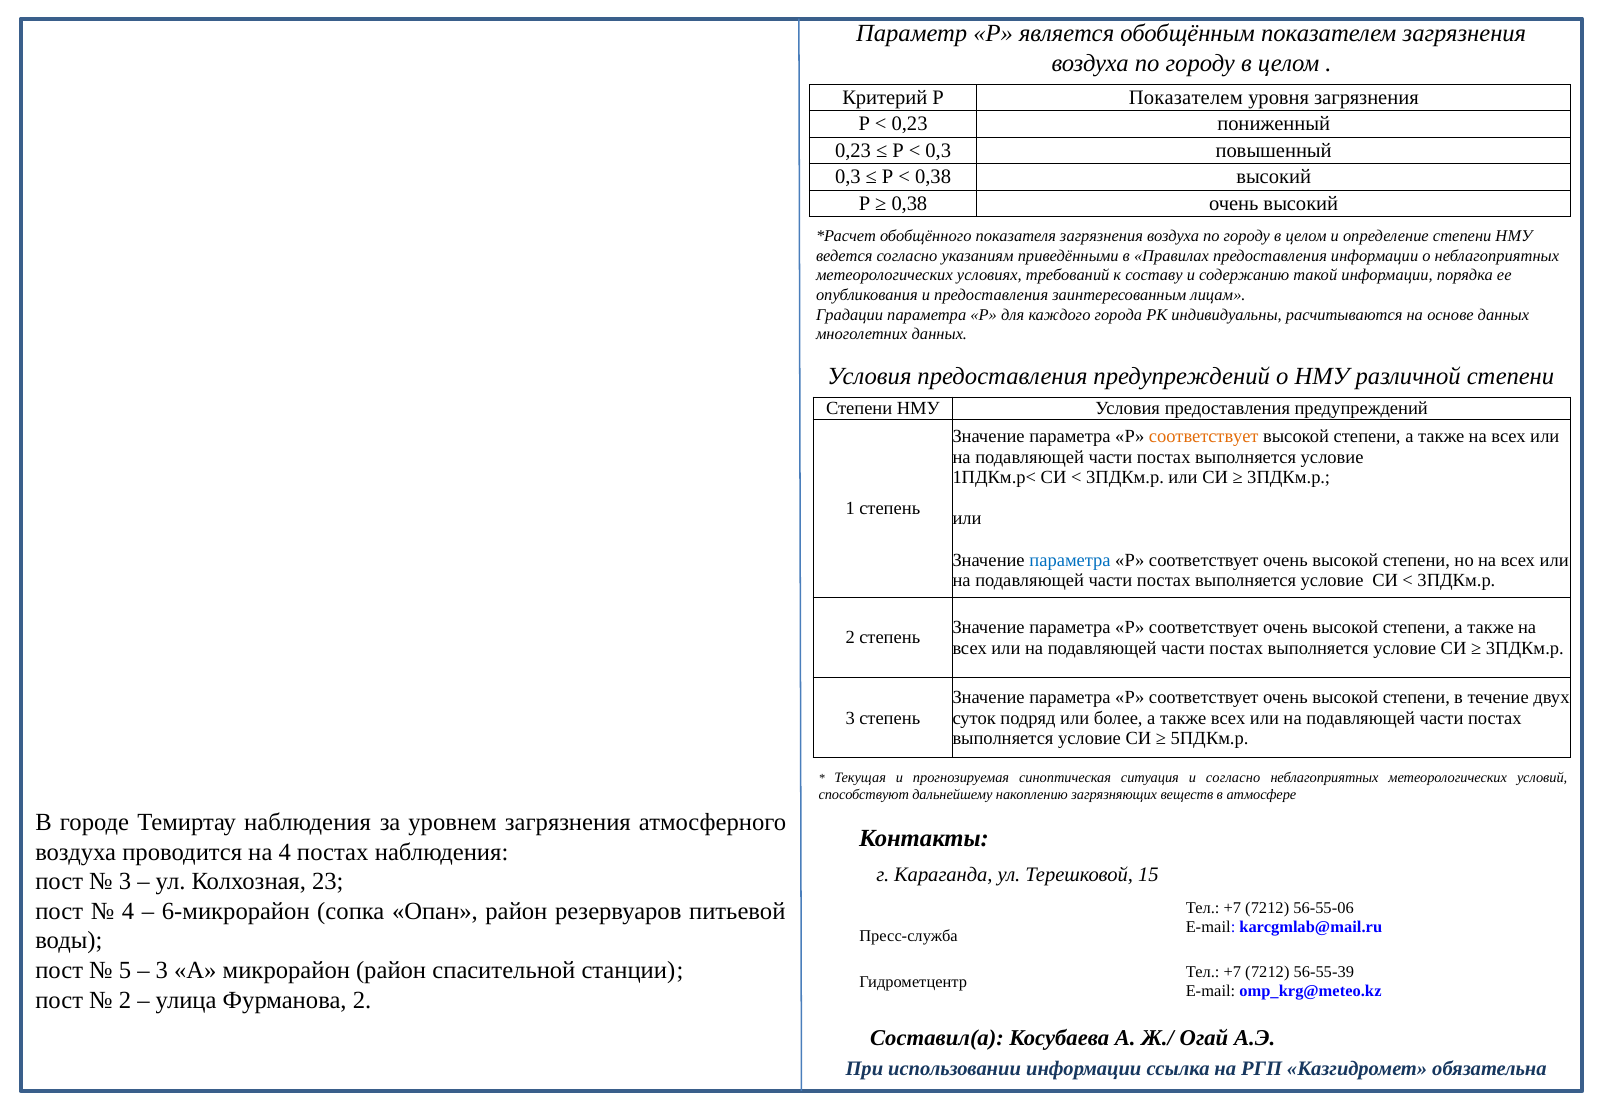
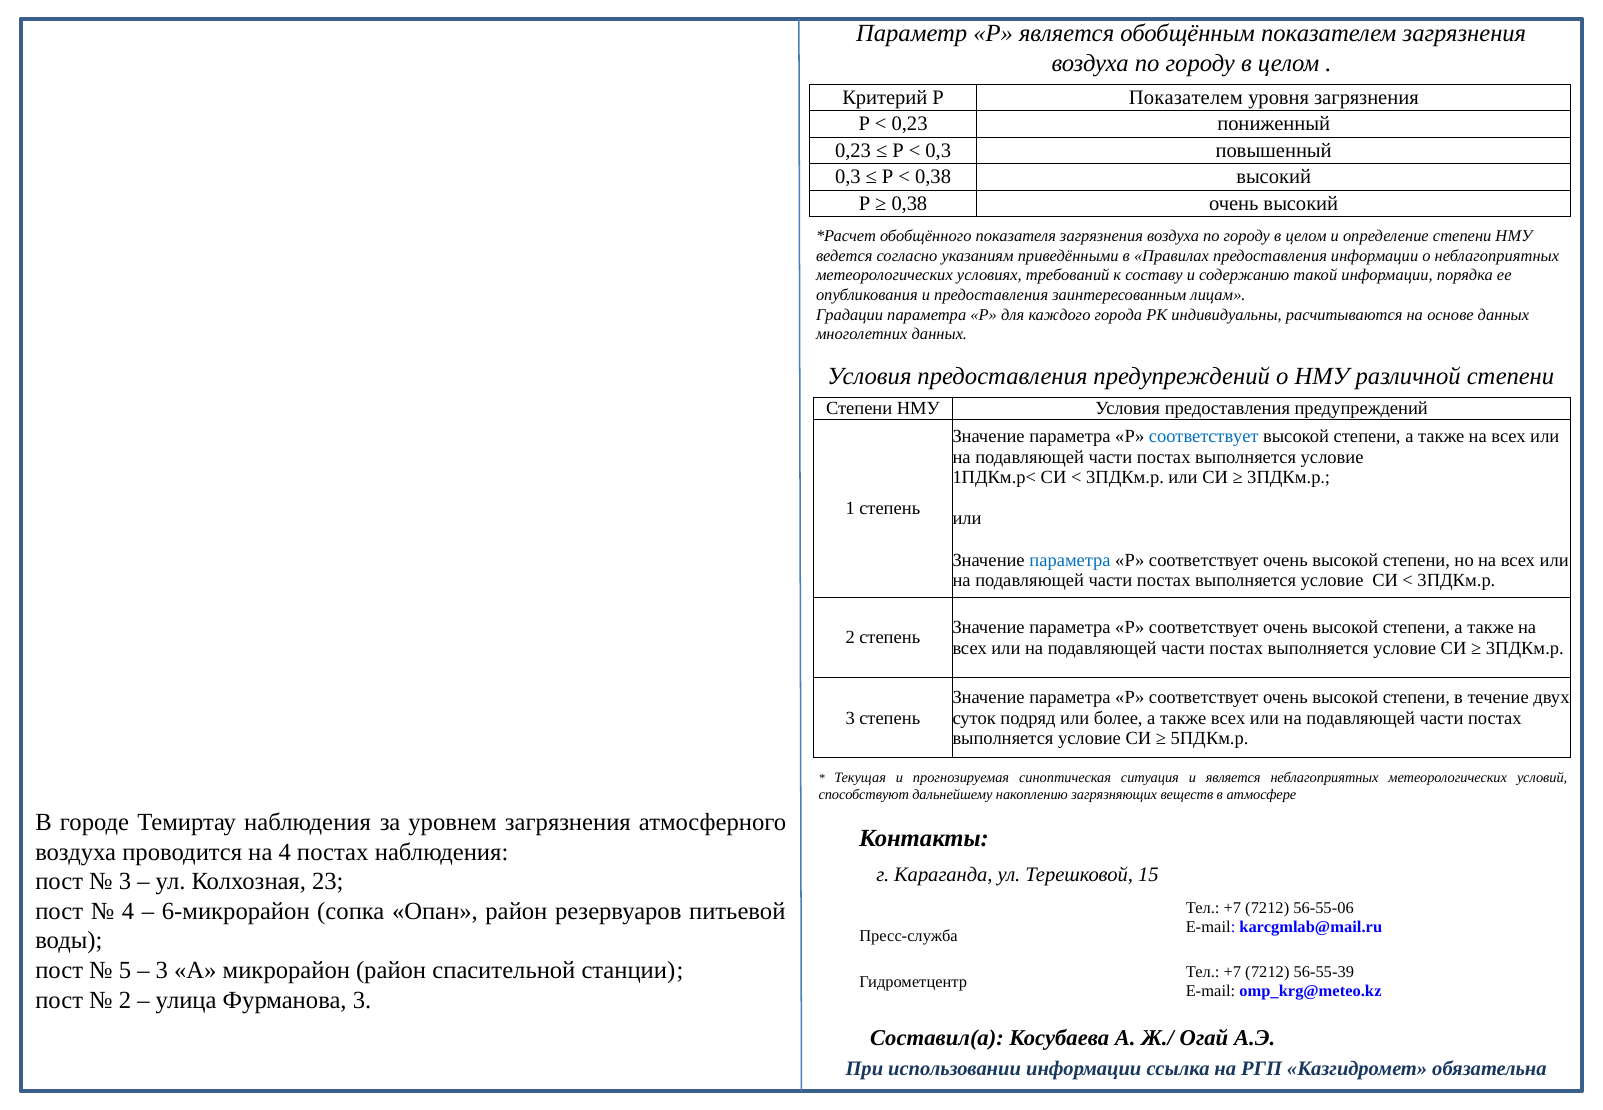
соответствует at (1204, 437) colour: orange -> blue
и согласно: согласно -> является
Фурманова 2: 2 -> 3
